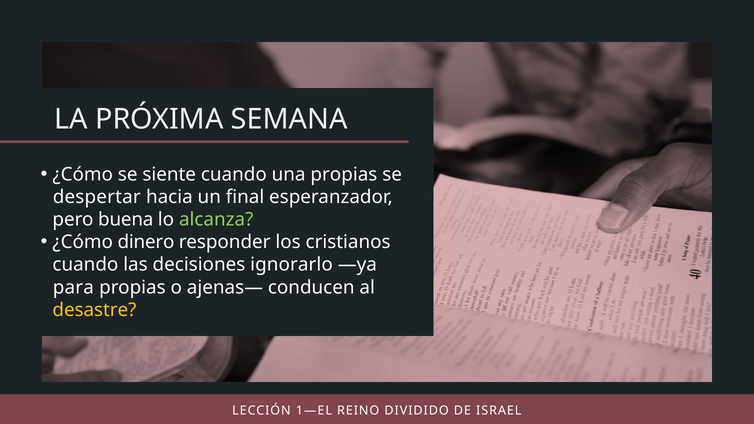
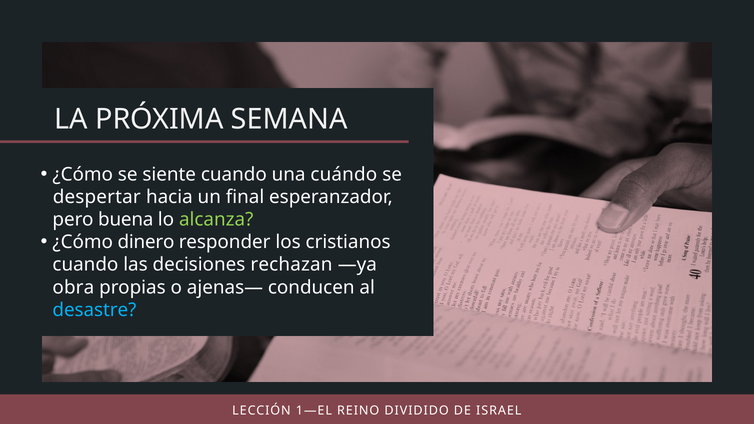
una propias: propias -> cuándo
ignorarlo: ignorarlo -> rechazan
para: para -> obra
desastre colour: yellow -> light blue
